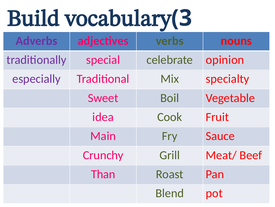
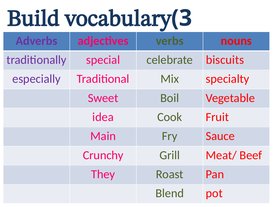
opinion: opinion -> biscuits
Than: Than -> They
